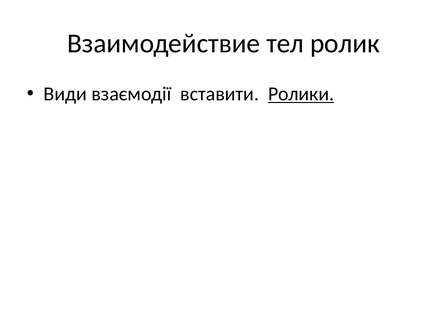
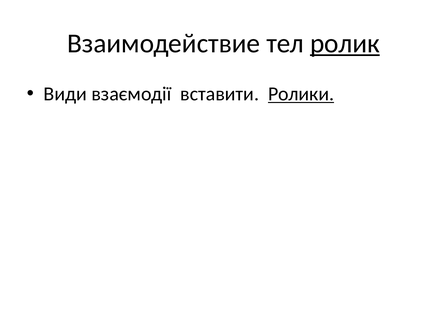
ролик underline: none -> present
